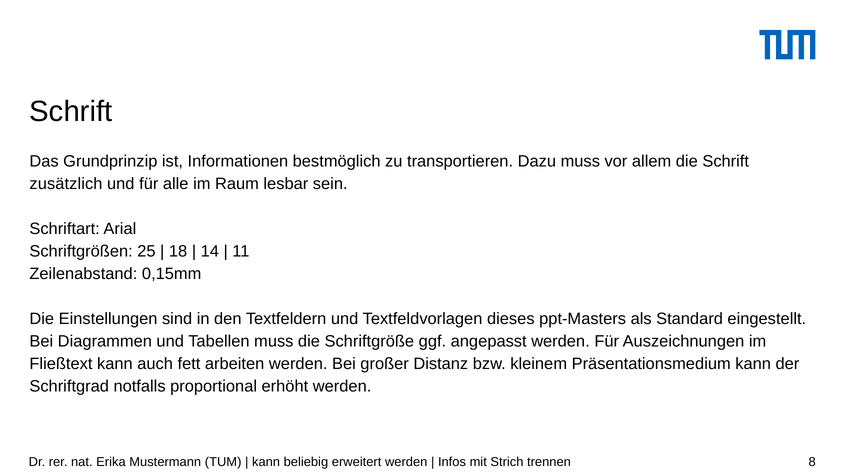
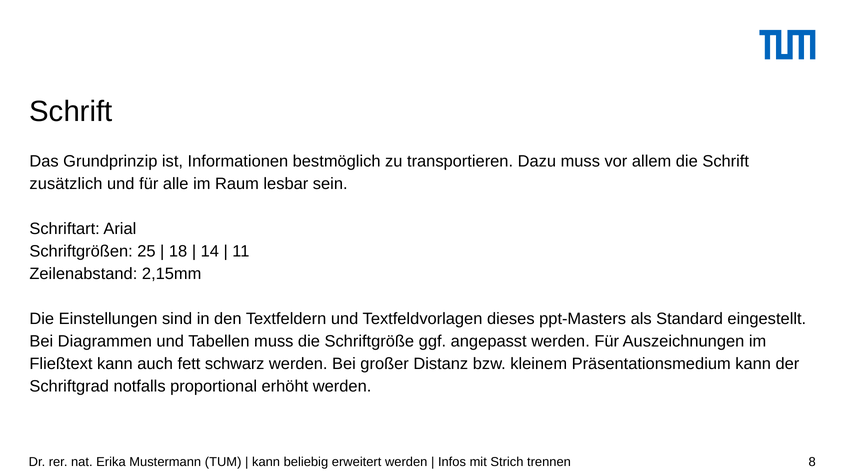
0,15mm: 0,15mm -> 2,15mm
arbeiten: arbeiten -> schwarz
